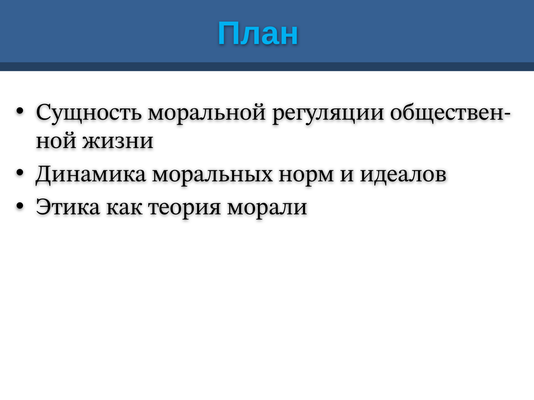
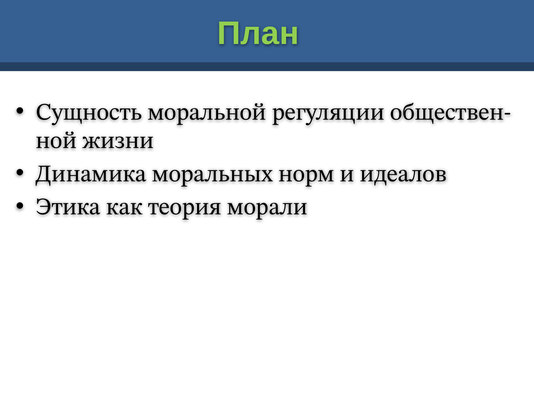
План colour: light blue -> light green
